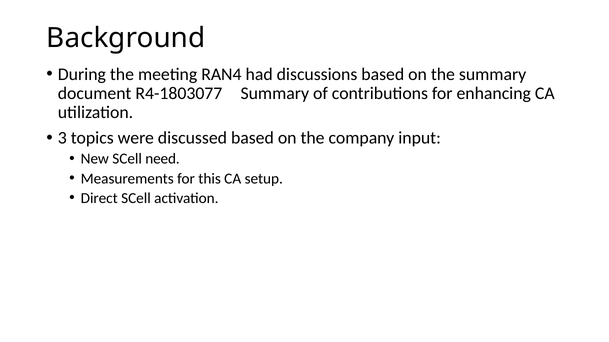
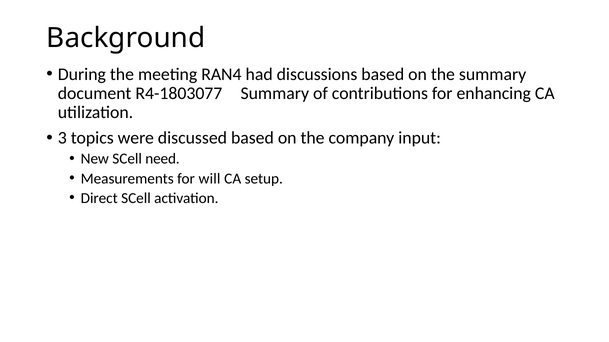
this: this -> will
